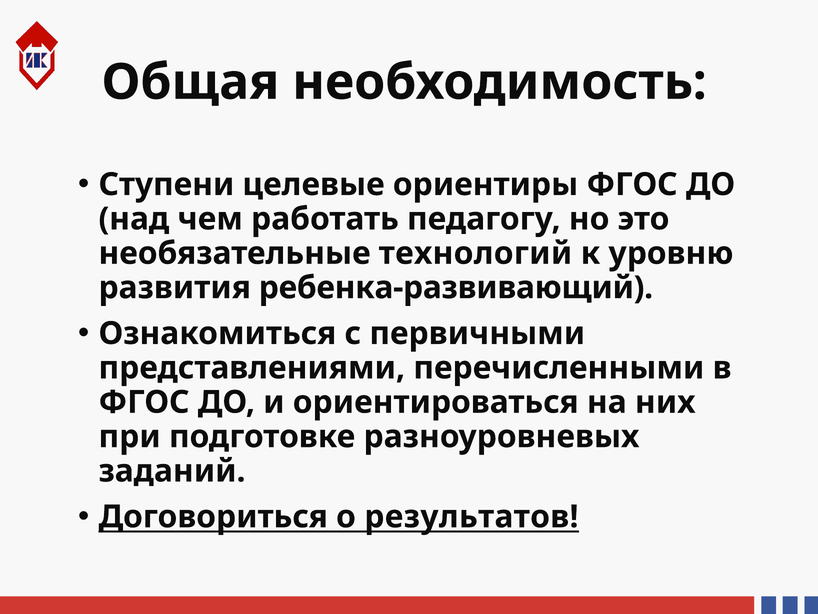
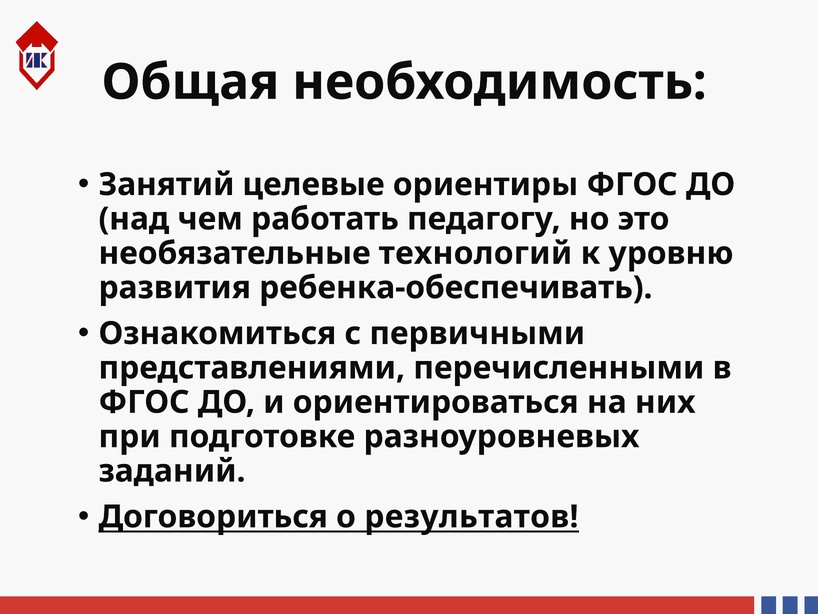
Ступени: Ступени -> Занятий
ребенка-развивающий: ребенка-развивающий -> ребенка-обеспечивать
